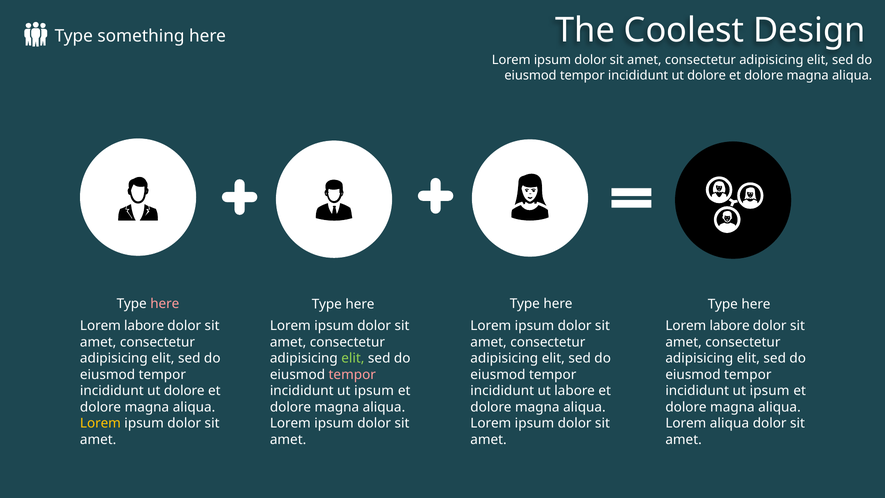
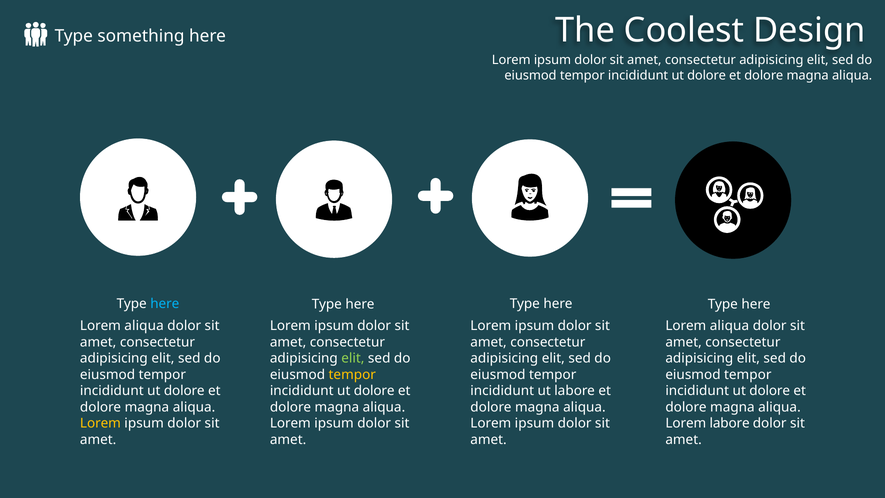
here at (165, 304) colour: pink -> light blue
labore at (144, 326): labore -> aliqua
labore at (730, 326): labore -> aliqua
tempor at (352, 374) colour: pink -> yellow
ipsum at (374, 391): ipsum -> dolore
ipsum at (770, 391): ipsum -> dolore
Lorem aliqua: aliqua -> labore
